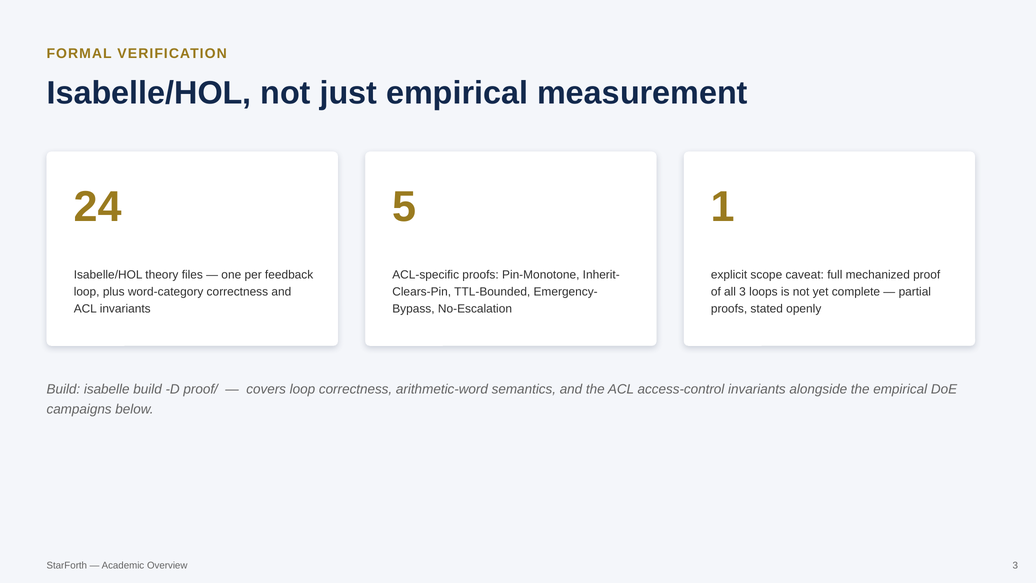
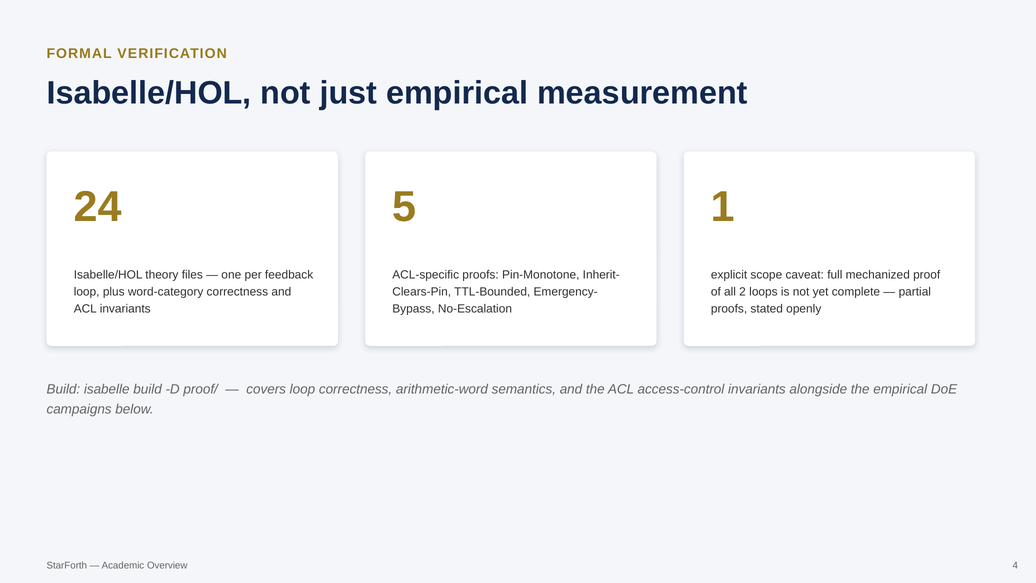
all 3: 3 -> 2
Overview 3: 3 -> 4
